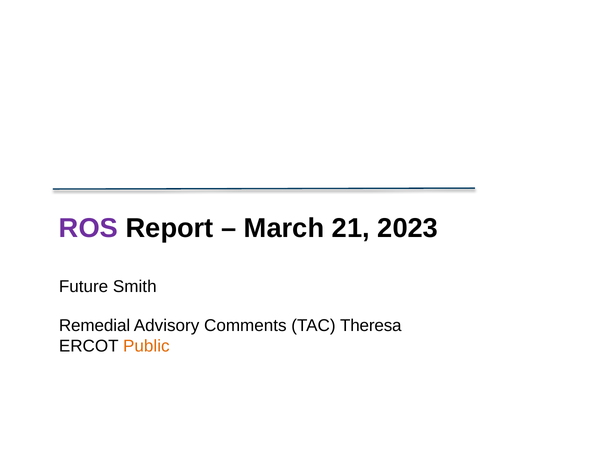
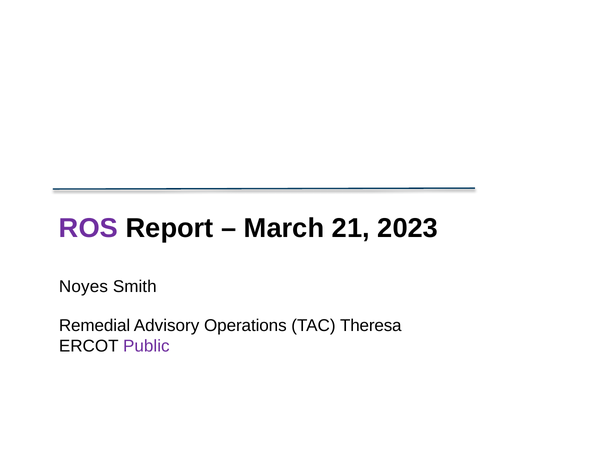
Future: Future -> Noyes
Comments: Comments -> Operations
Public colour: orange -> purple
